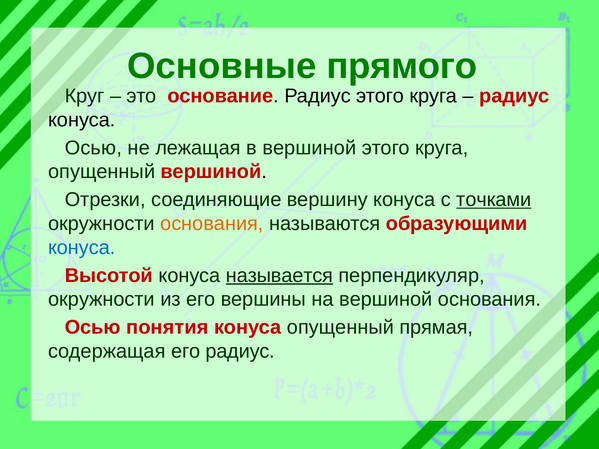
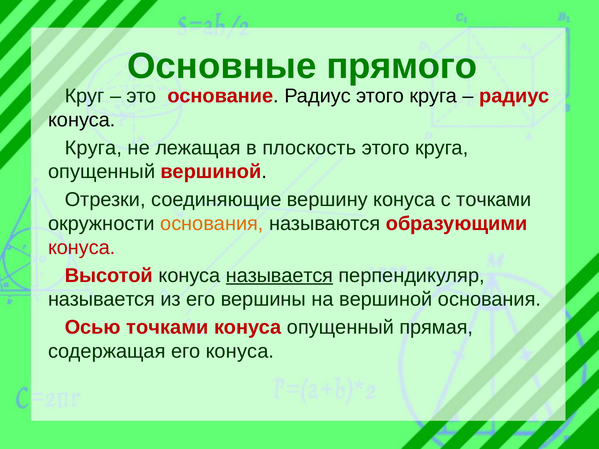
Осью at (93, 148): Осью -> Круга
в вершиной: вершиной -> плоскость
точками at (494, 200) underline: present -> none
конуса at (82, 248) colour: blue -> red
окружности at (101, 300): окружности -> называется
Осью понятия: понятия -> точками
его радиус: радиус -> конуса
